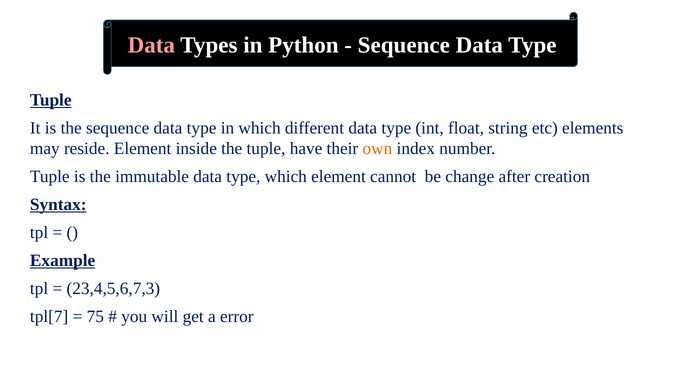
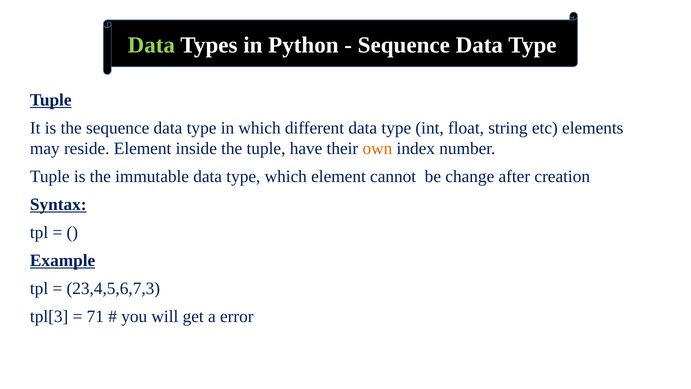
Data at (151, 45) colour: pink -> light green
tpl[7: tpl[7 -> tpl[3
75: 75 -> 71
